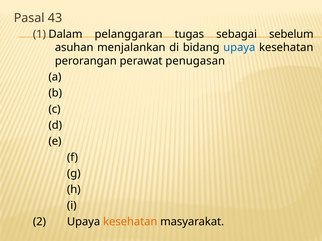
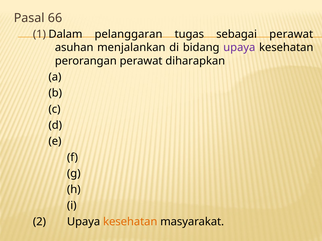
43: 43 -> 66
sebagai sebelum: sebelum -> perawat
upaya at (239, 48) colour: blue -> purple
penugasan: penugasan -> diharapkan
